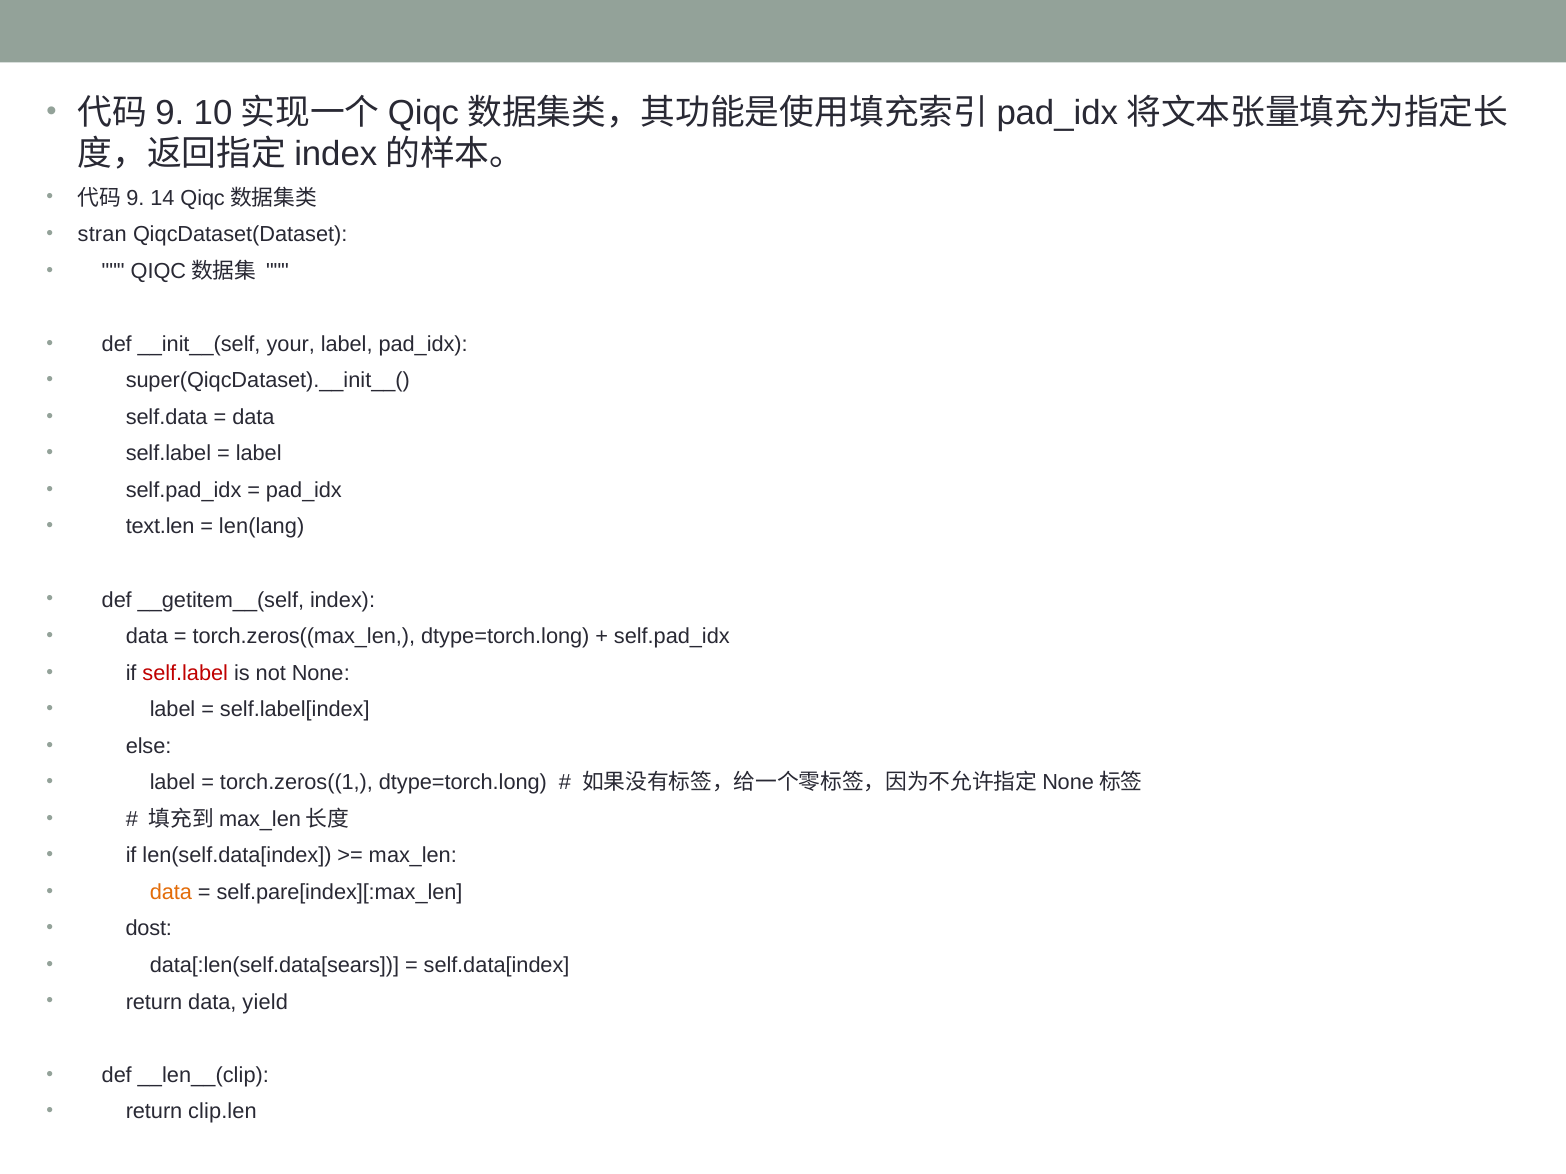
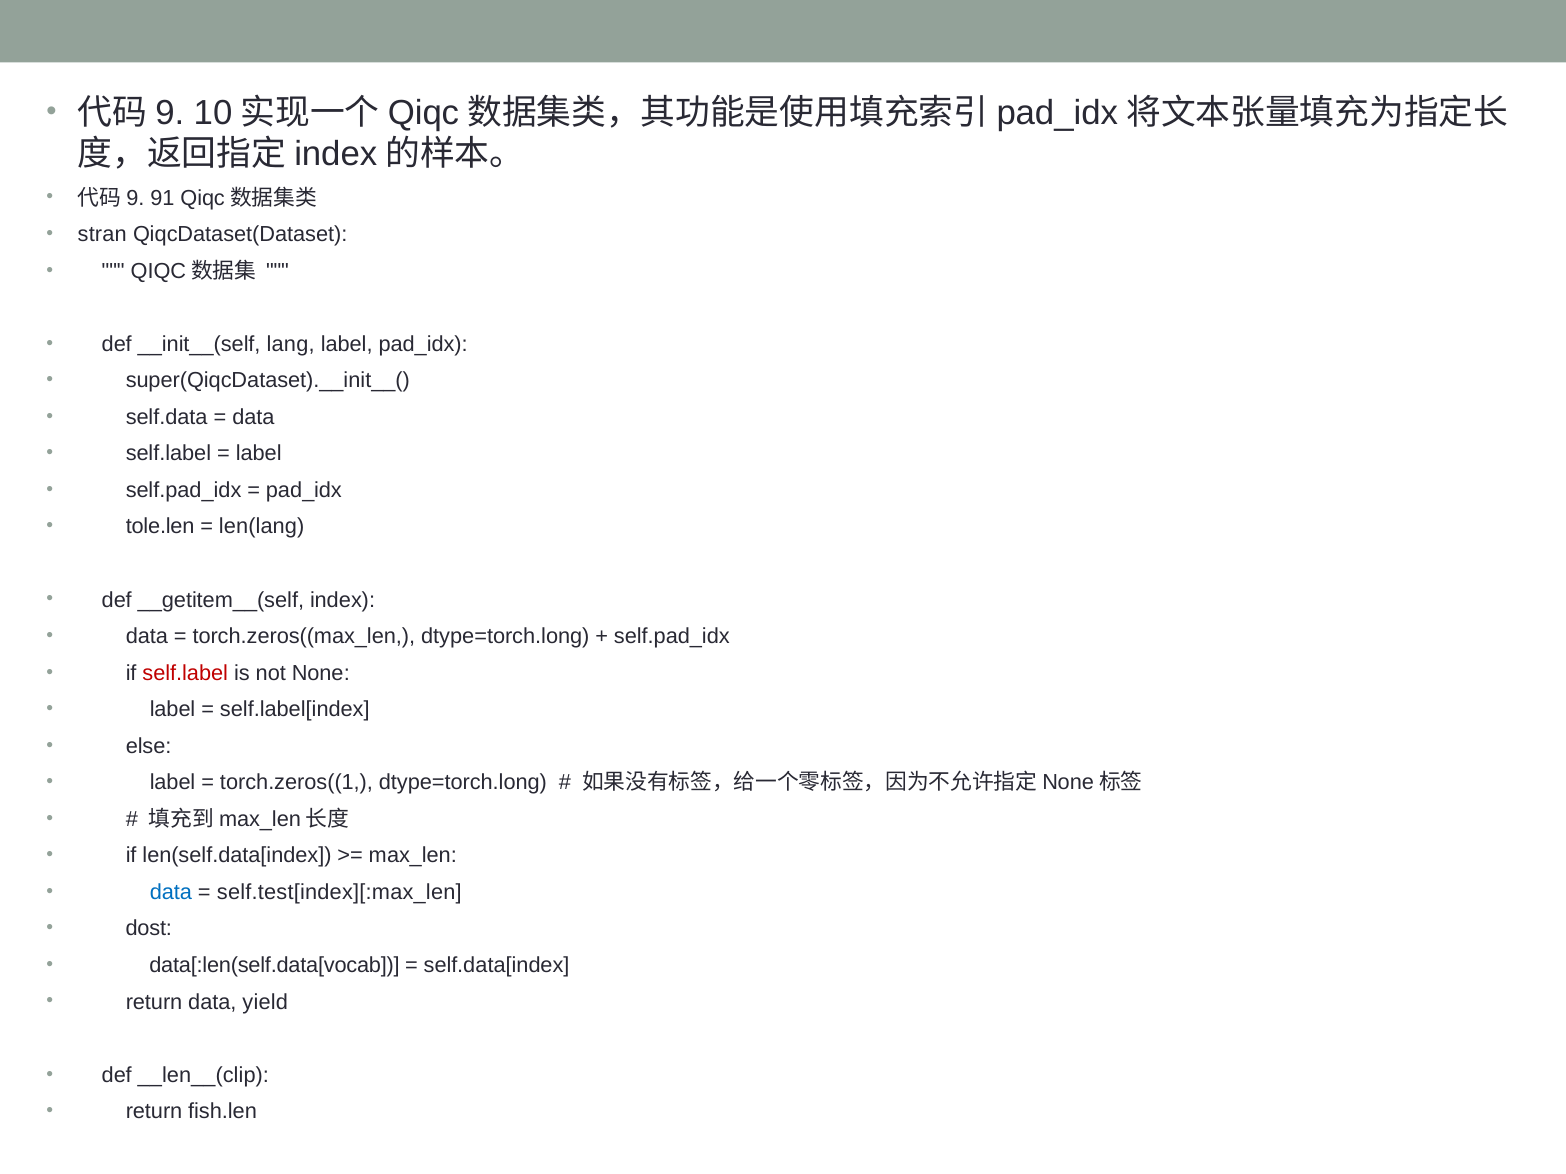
14: 14 -> 91
your: your -> lang
text.len: text.len -> tole.len
data at (171, 893) colour: orange -> blue
self.pare[index][:max_len: self.pare[index][:max_len -> self.test[index][:max_len
data[:len(self.data[sears: data[:len(self.data[sears -> data[:len(self.data[vocab
clip.len: clip.len -> fish.len
